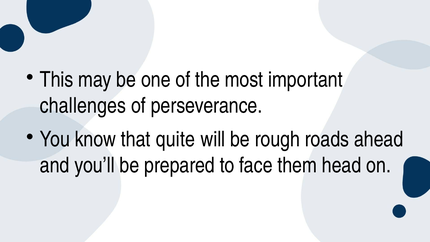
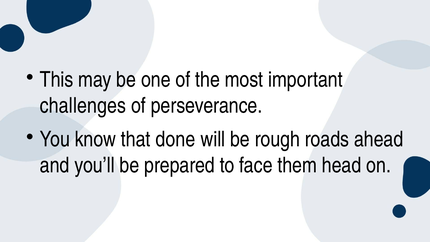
quite: quite -> done
